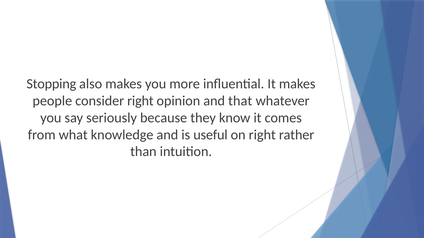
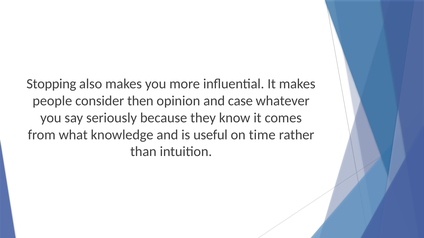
consider right: right -> then
that: that -> case
on right: right -> time
